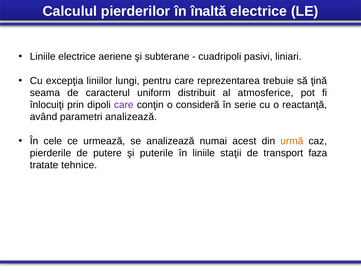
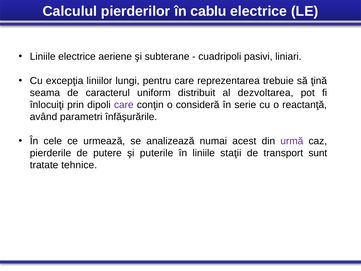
înaltă: înaltă -> cablu
atmosferice: atmosferice -> dezvoltarea
parametri analizează: analizează -> înfăşurările
urmă colour: orange -> purple
faza: faza -> sunt
